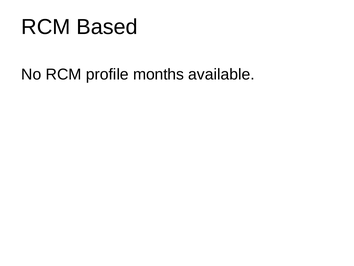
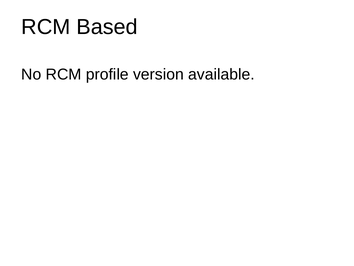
months: months -> version
